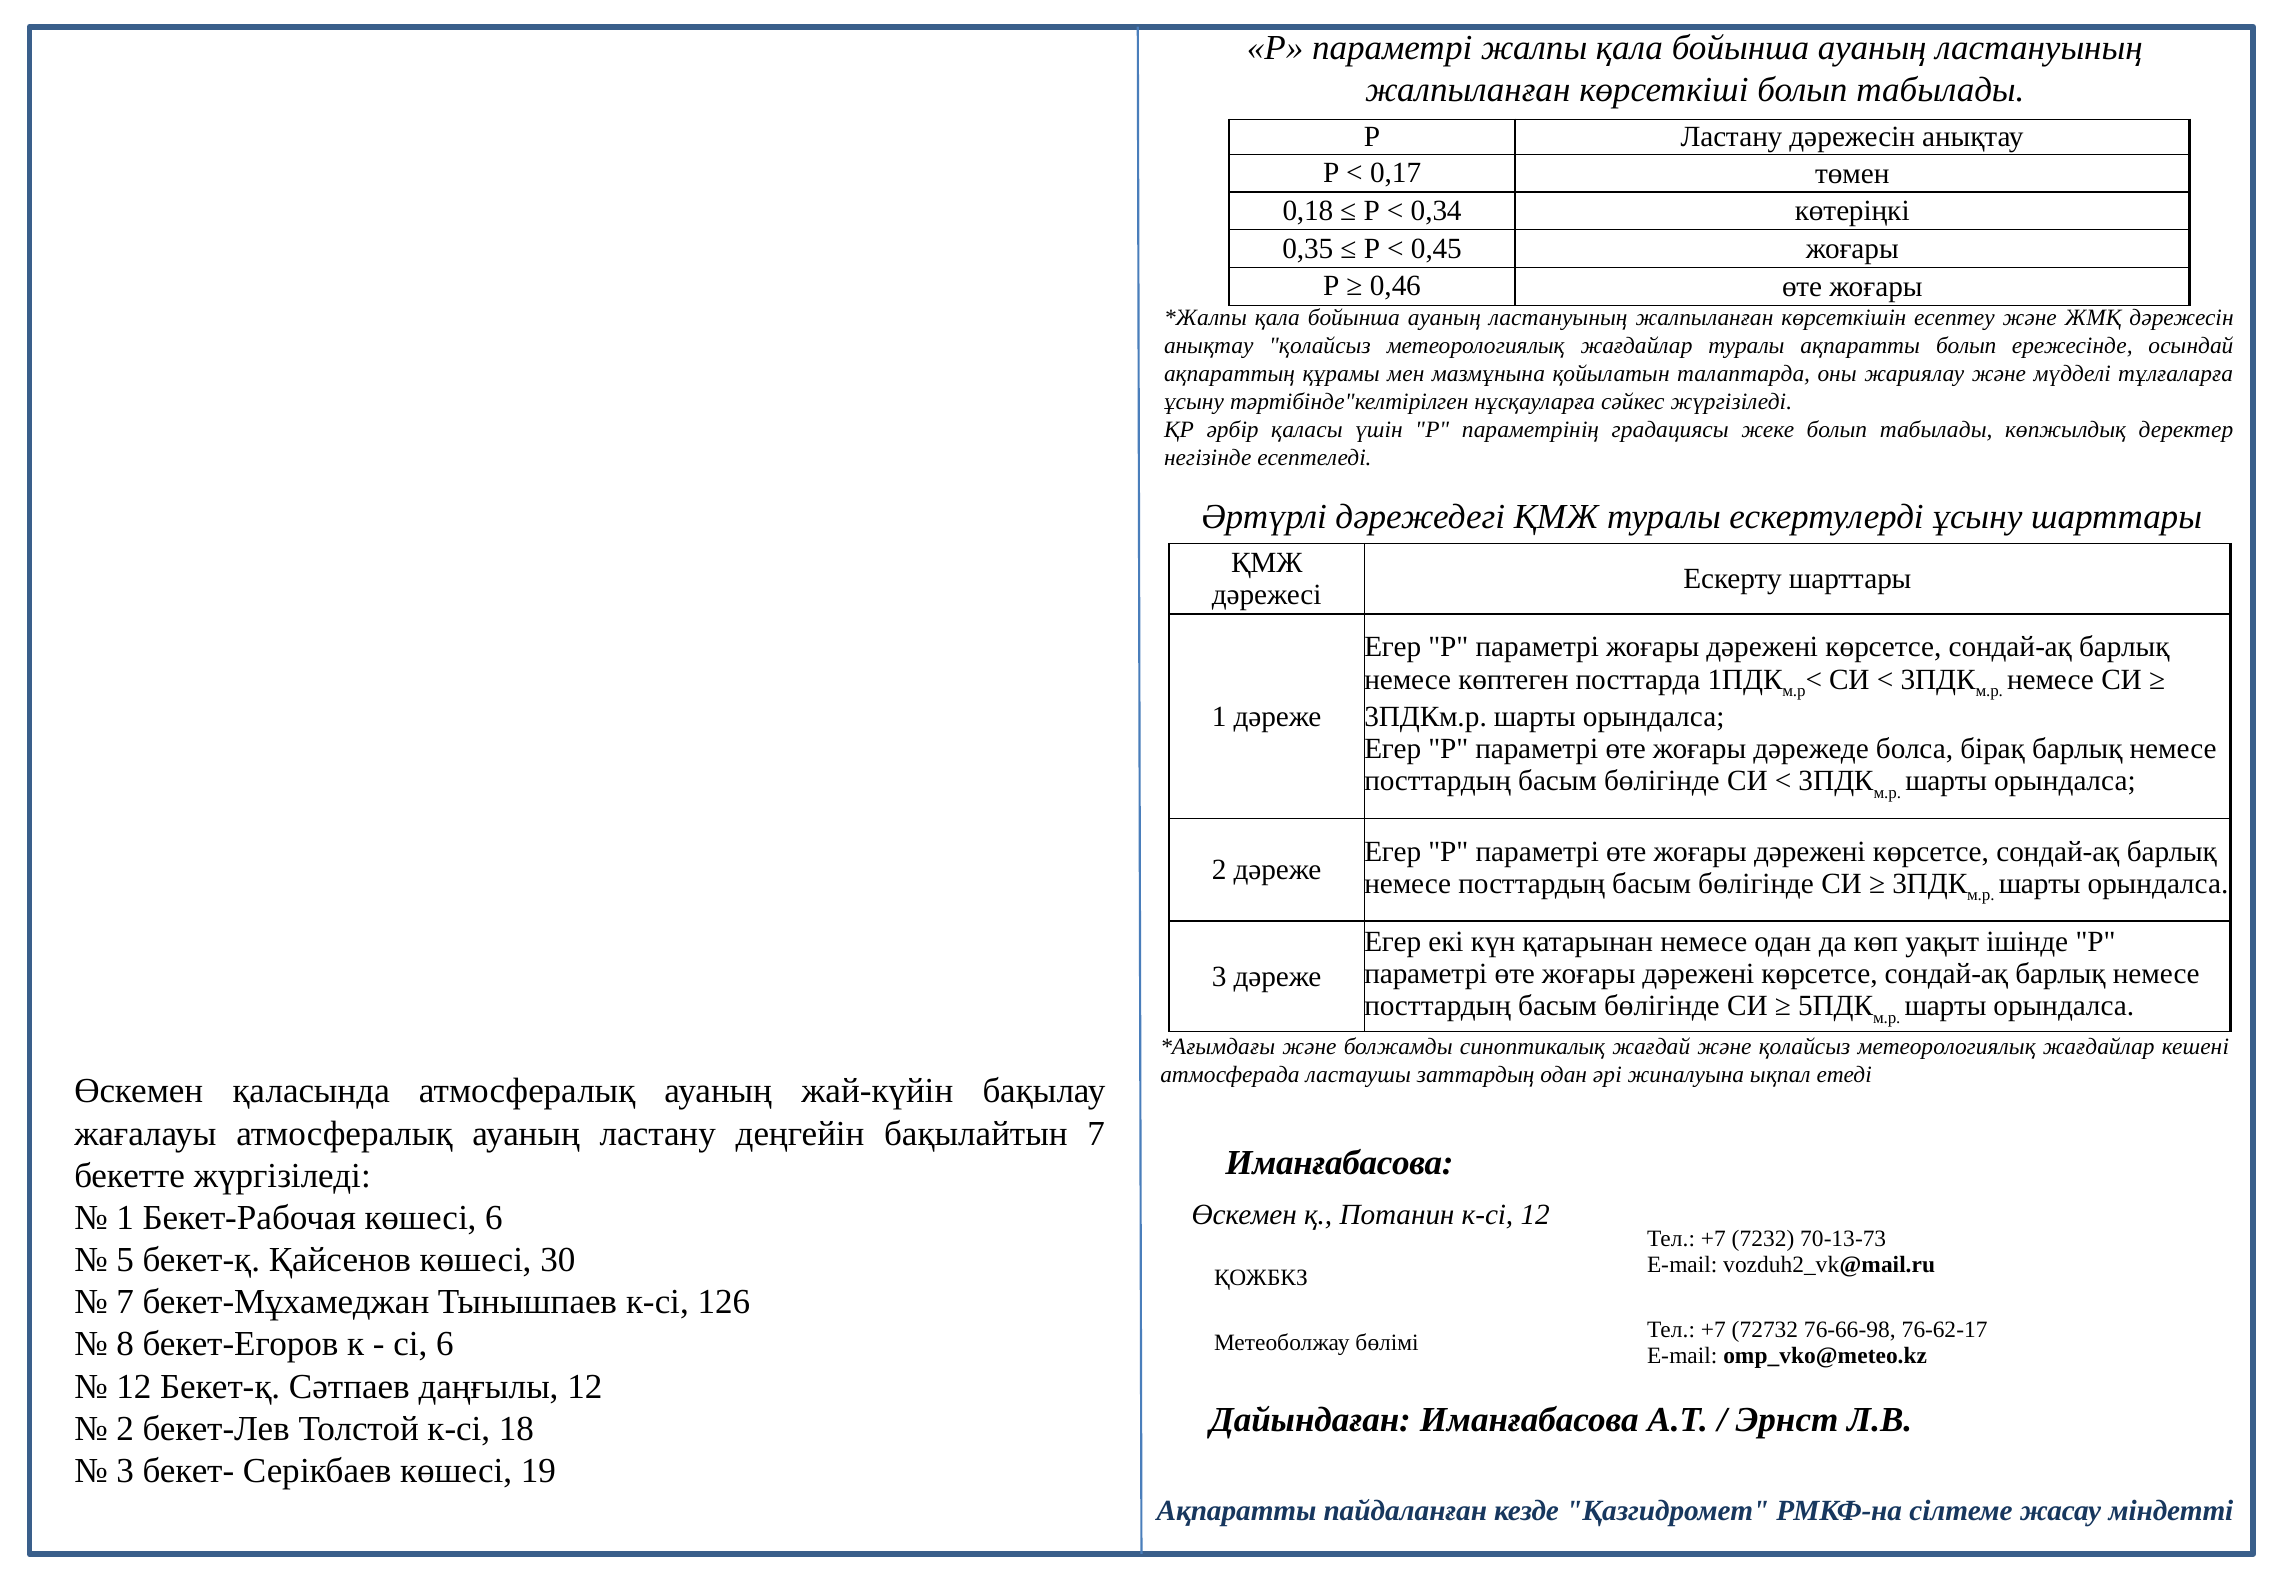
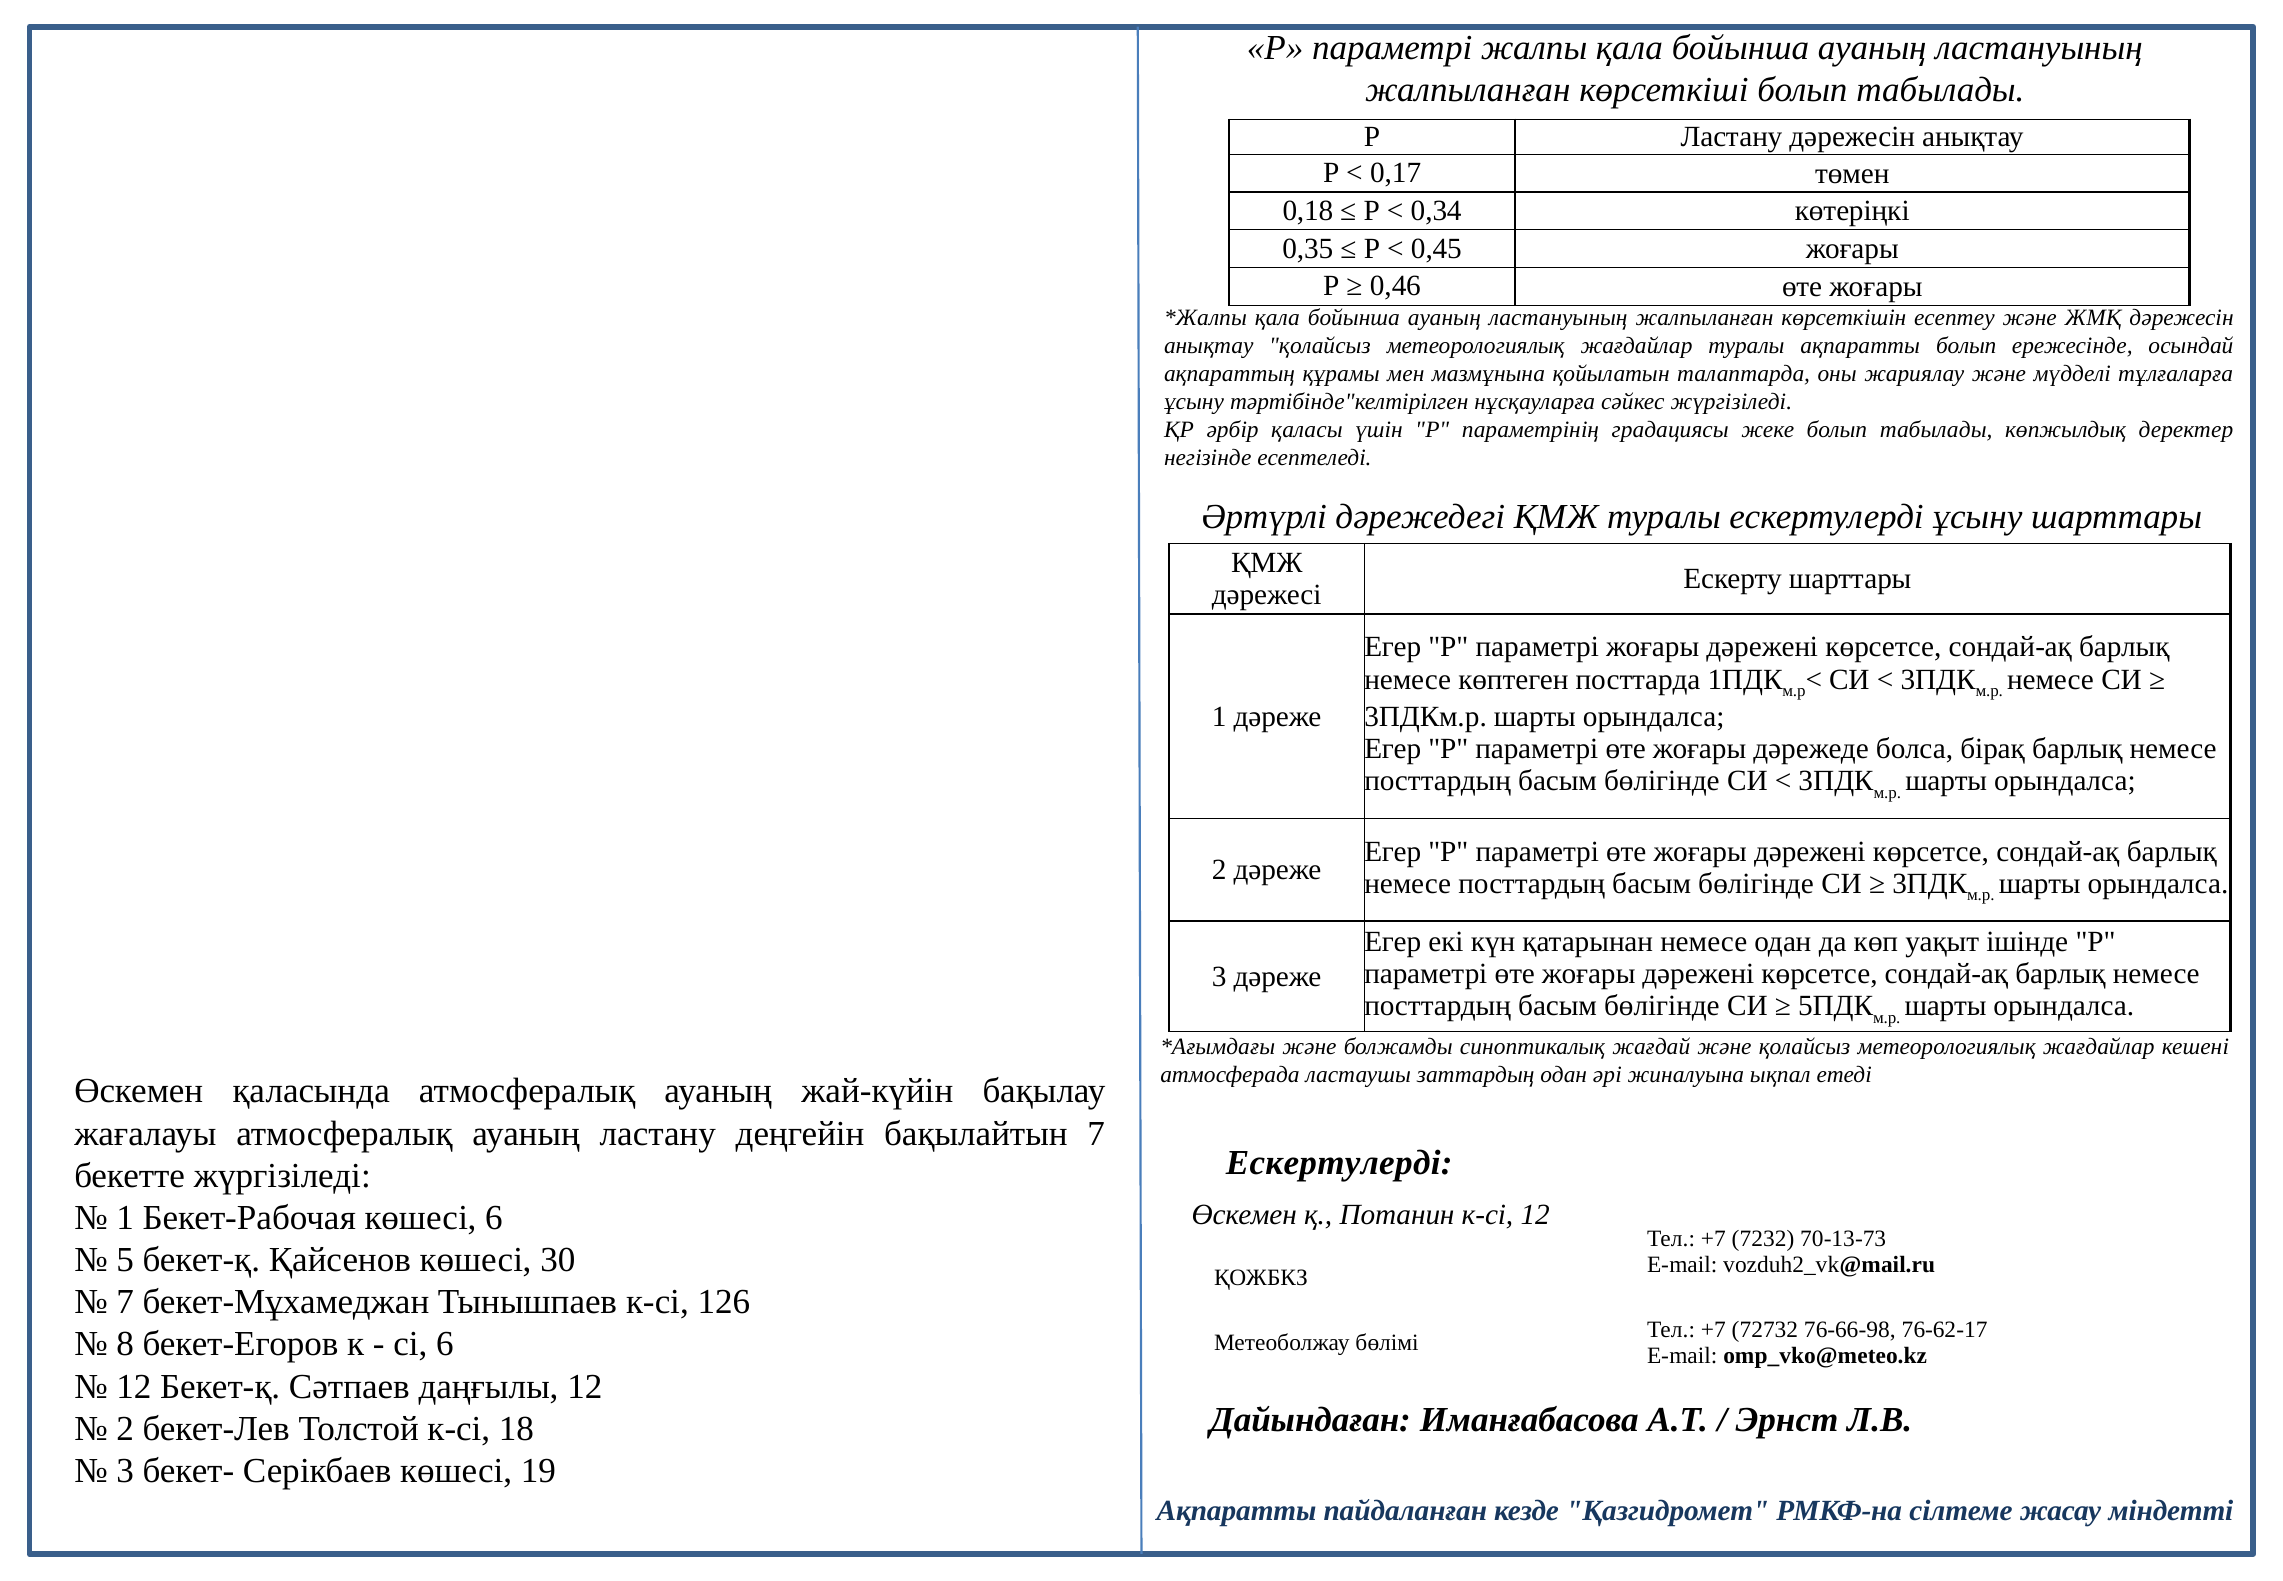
Иманғабасова at (1339, 1162): Иманғабасова -> Ескертулерді
